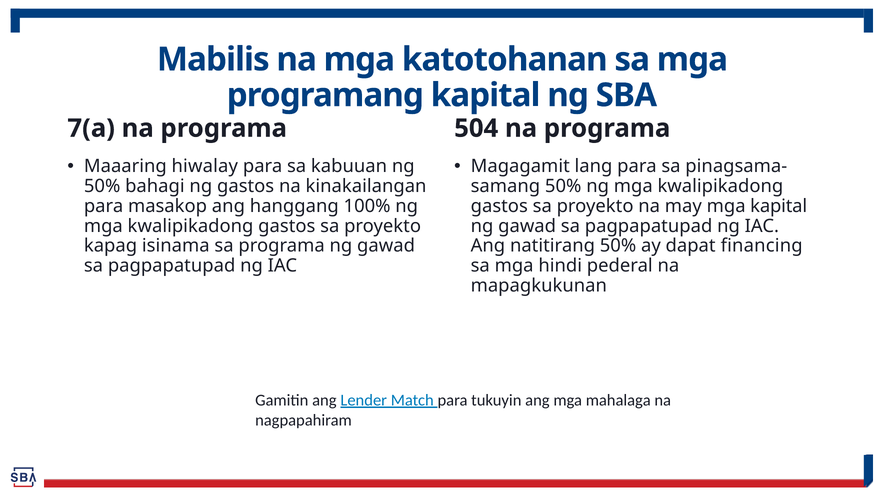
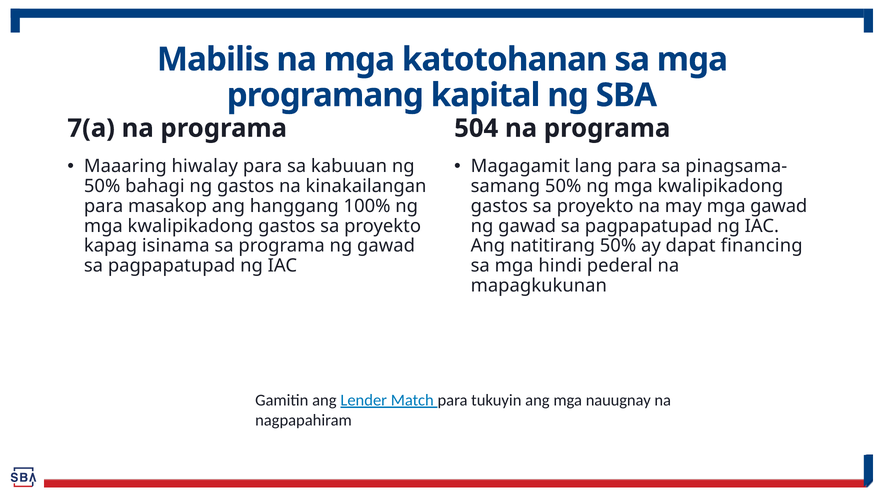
mga kapital: kapital -> gawad
mahalaga: mahalaga -> nauugnay
